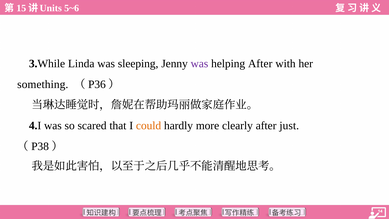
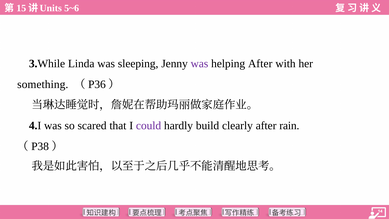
could colour: orange -> purple
more: more -> build
just: just -> rain
